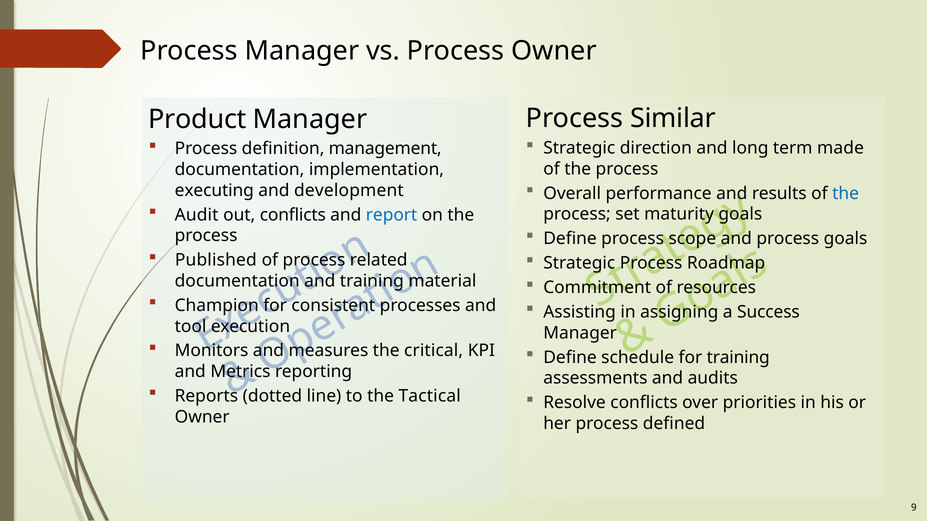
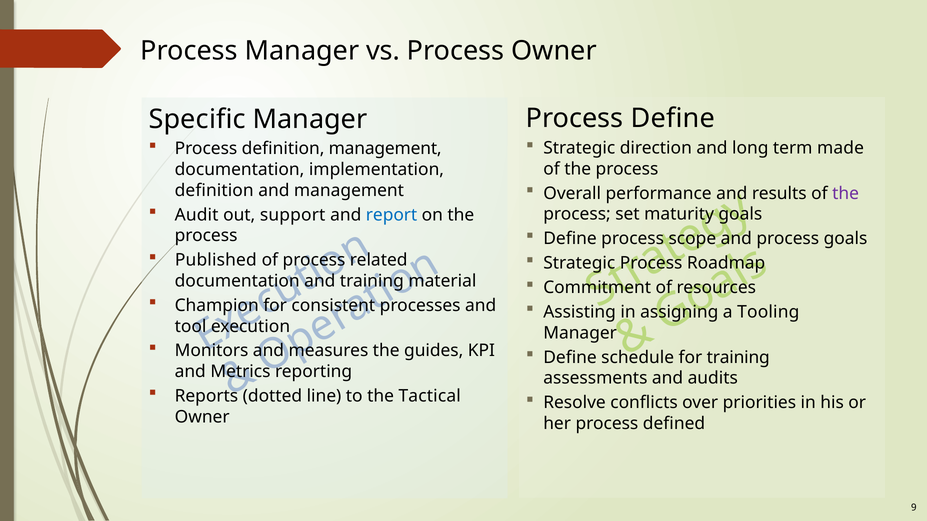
Process Similar: Similar -> Define
Product: Product -> Specific
the at (846, 194) colour: blue -> purple
executing at (214, 191): executing -> definition
and development: development -> management
out conflicts: conflicts -> support
Success: Success -> Tooling
critical: critical -> guides
